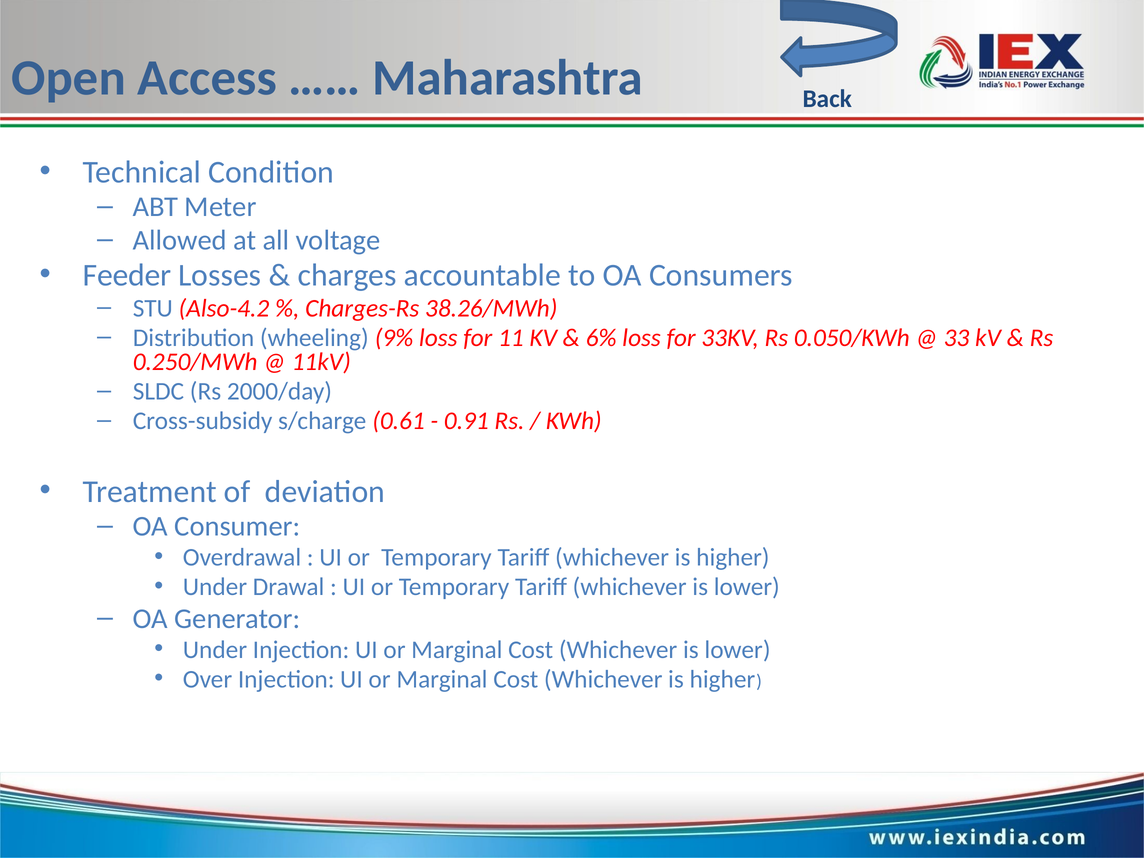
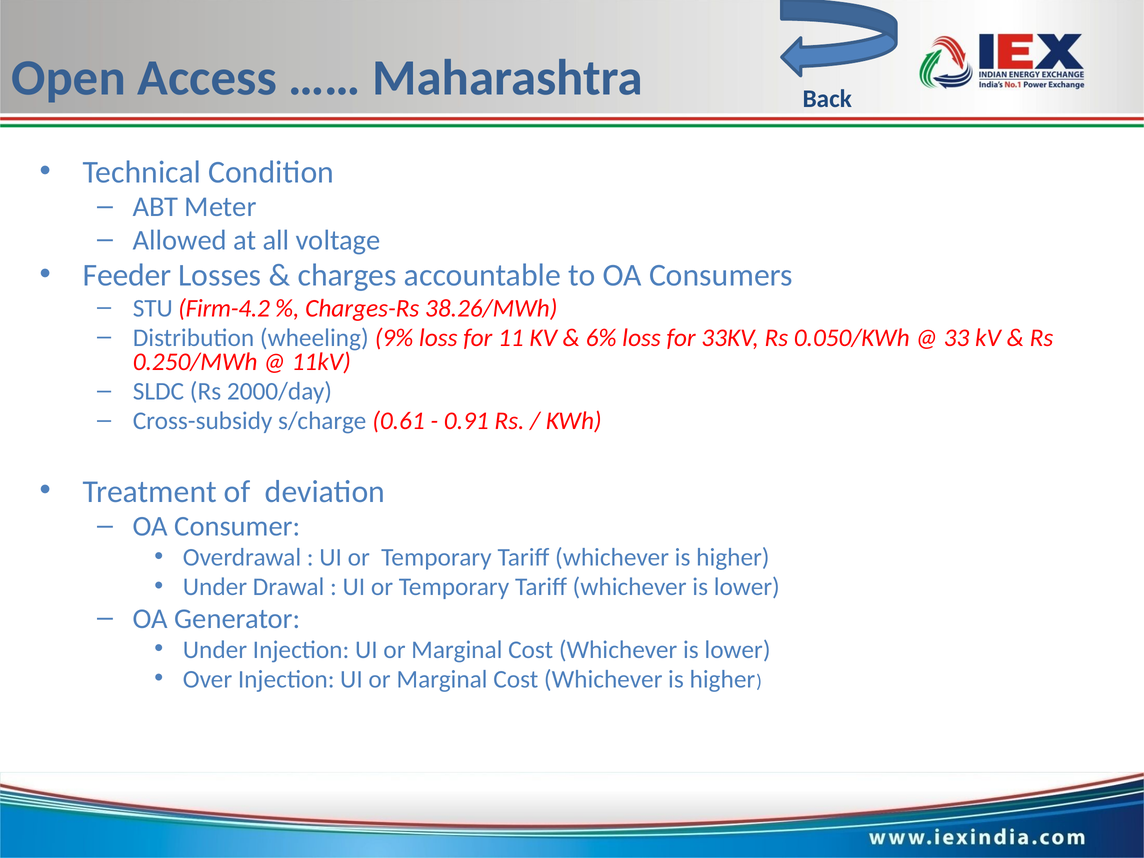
Also-4.2: Also-4.2 -> Firm-4.2
